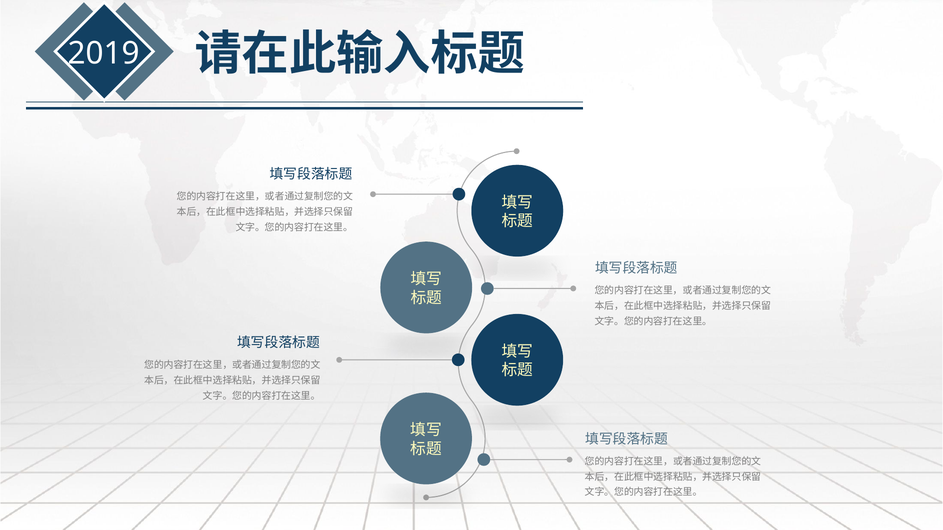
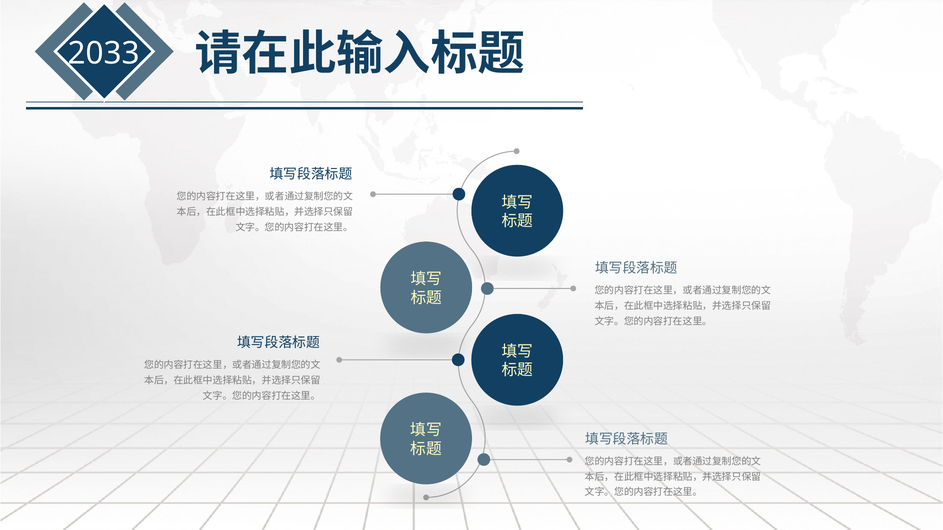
2019: 2019 -> 2033
